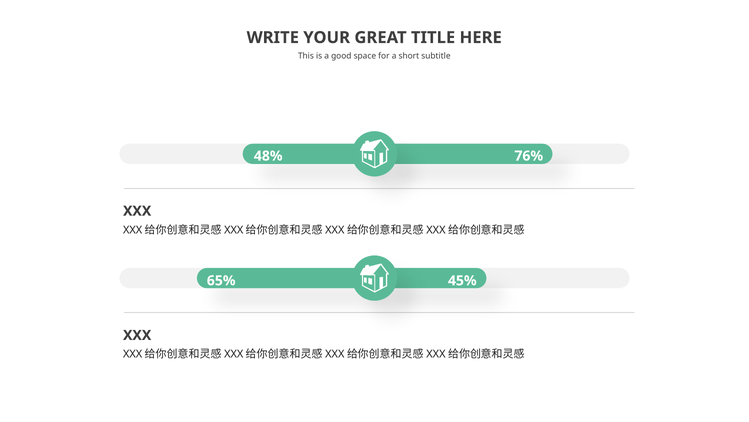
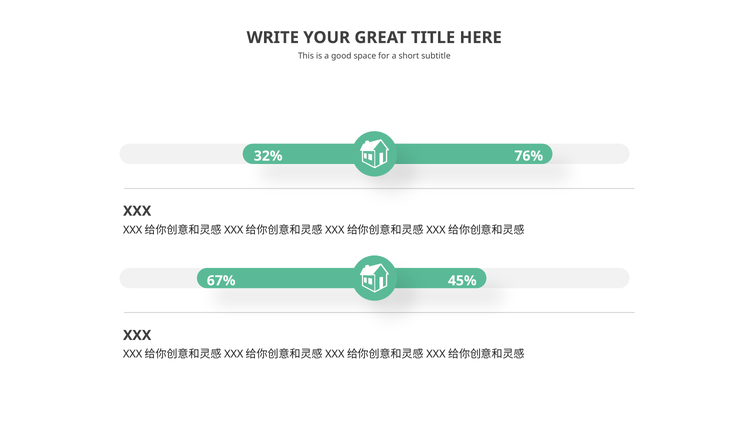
48%: 48% -> 32%
65%: 65% -> 67%
